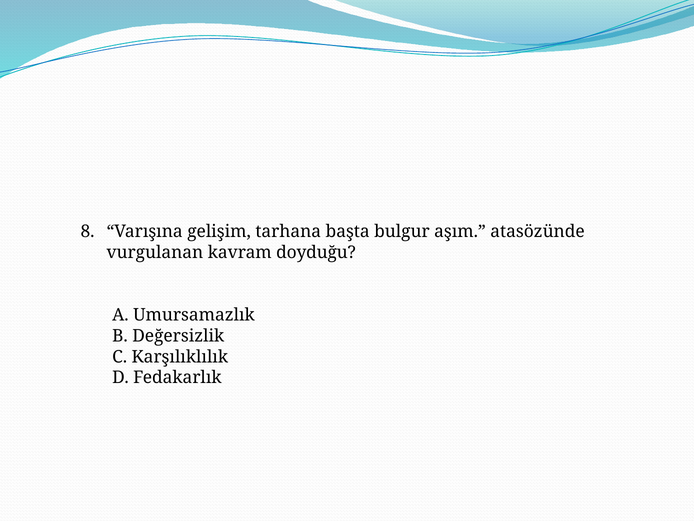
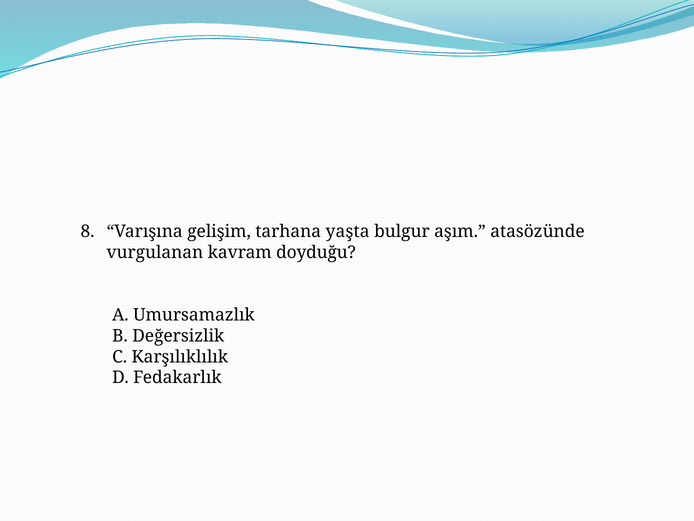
başta: başta -> yaşta
